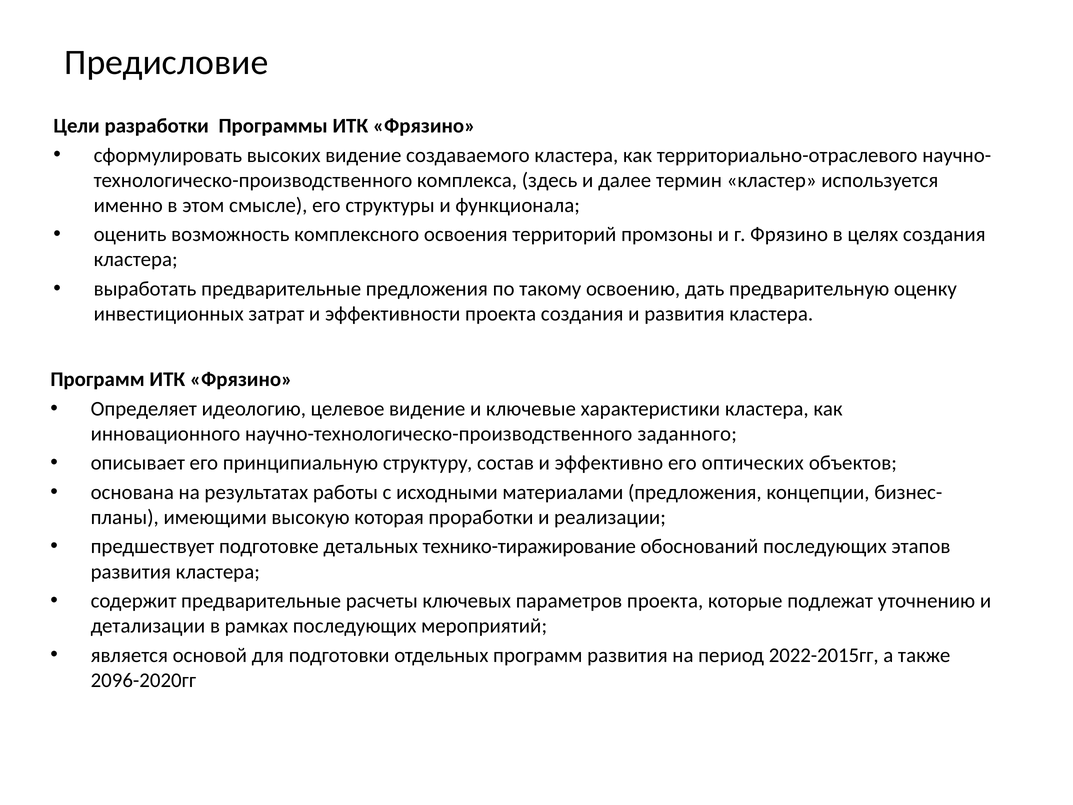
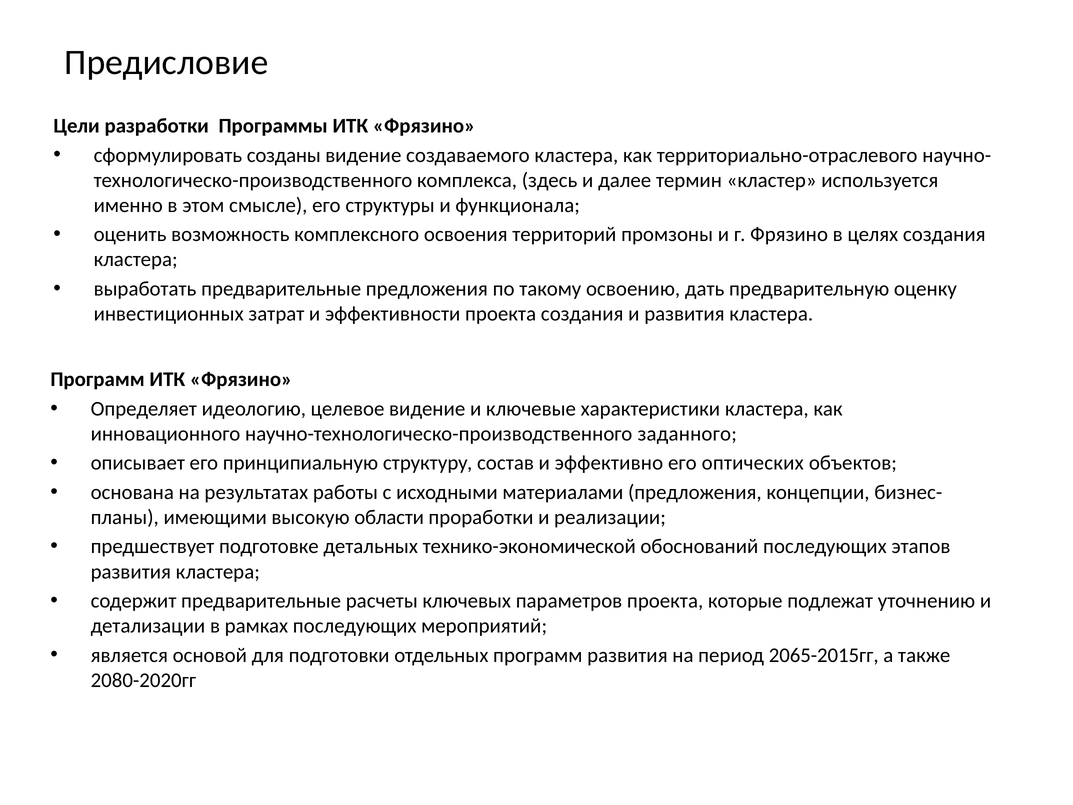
высоких: высоких -> созданы
которая: которая -> области
технико-тиражирование: технико-тиражирование -> технико-экономической
2022-2015гг: 2022-2015гг -> 2065-2015гг
2096-2020гг: 2096-2020гг -> 2080-2020гг
